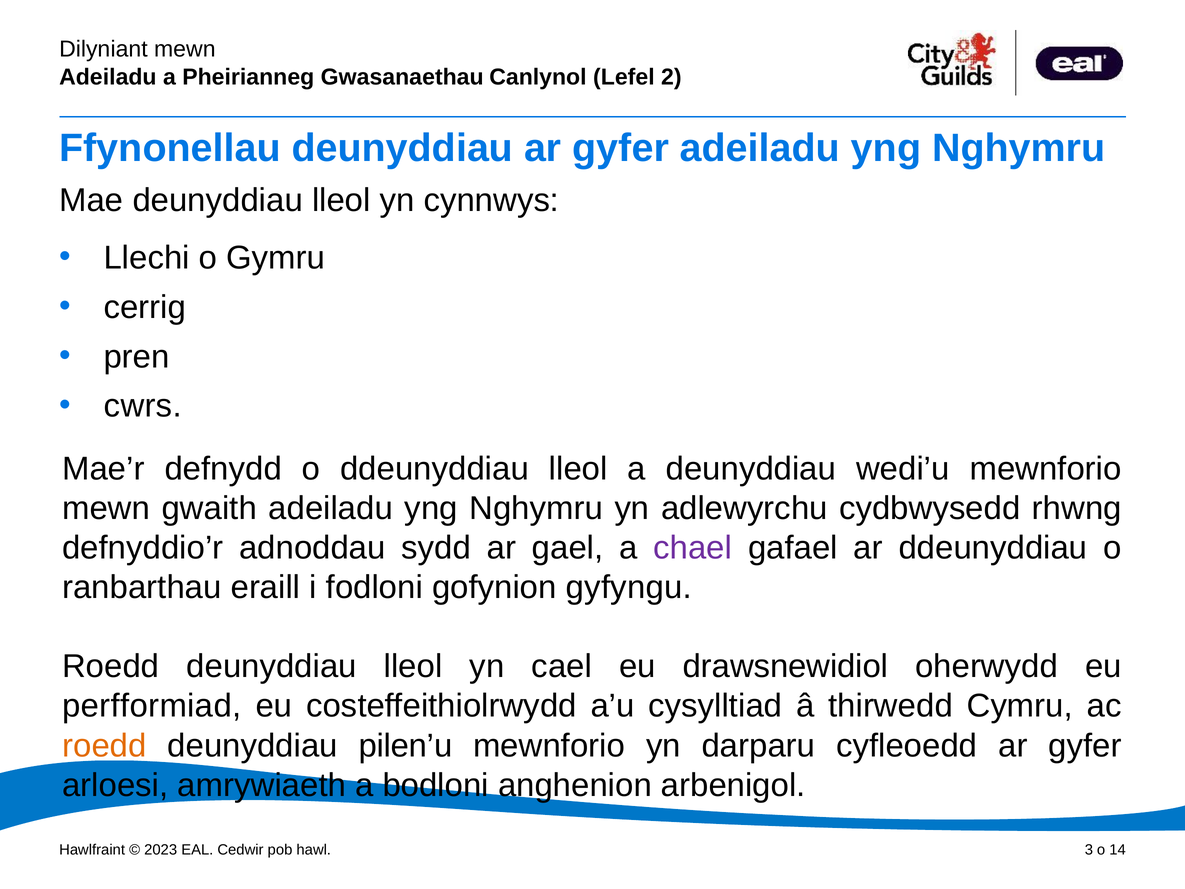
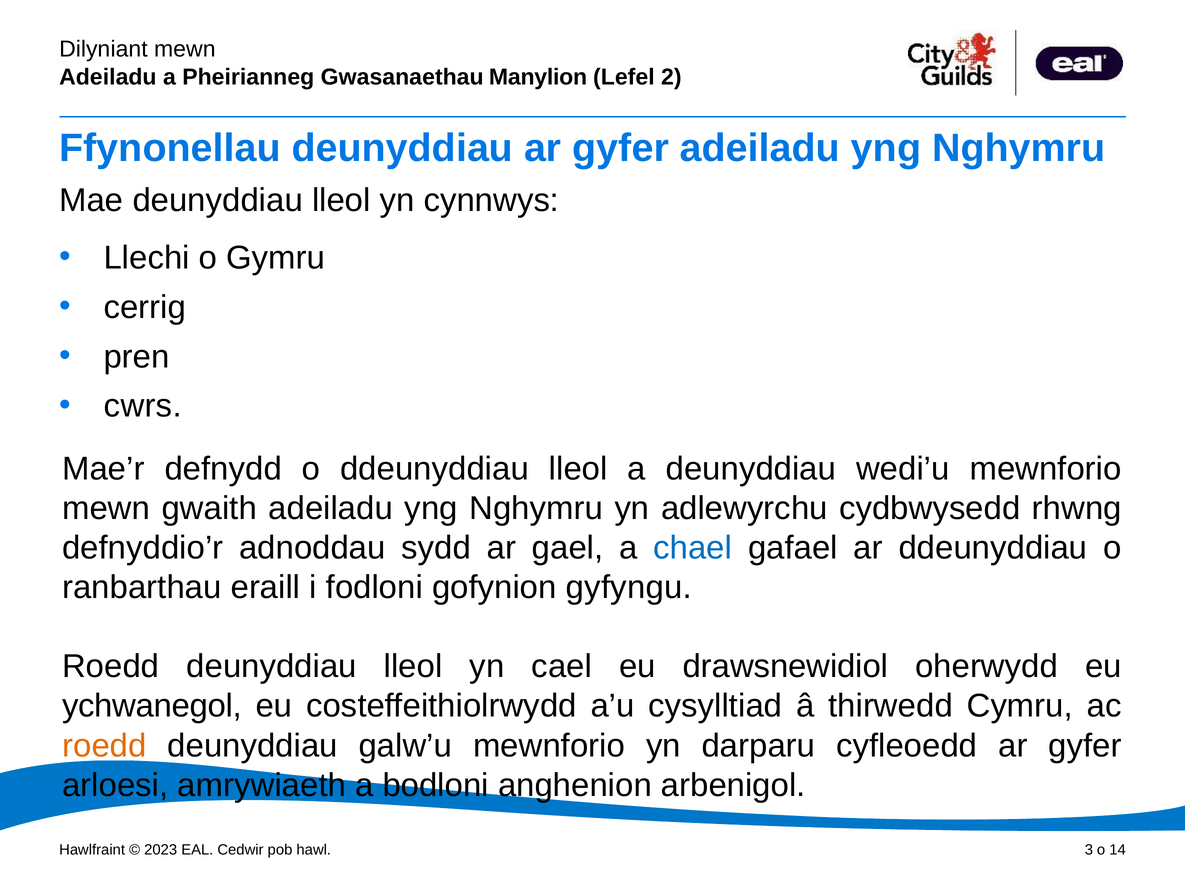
Canlynol: Canlynol -> Manylion
chael colour: purple -> blue
perfformiad: perfformiad -> ychwanegol
pilen’u: pilen’u -> galw’u
